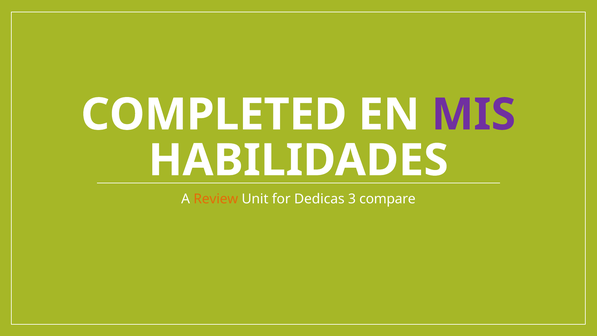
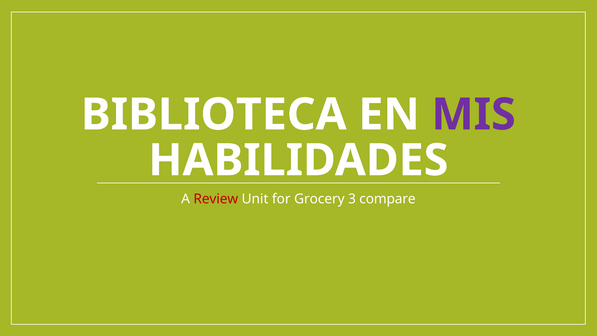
COMPLETED: COMPLETED -> BIBLIOTECA
Review colour: orange -> red
Dedicas: Dedicas -> Grocery
